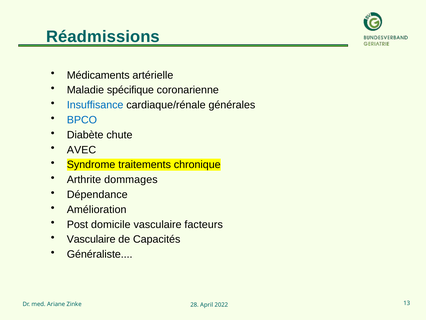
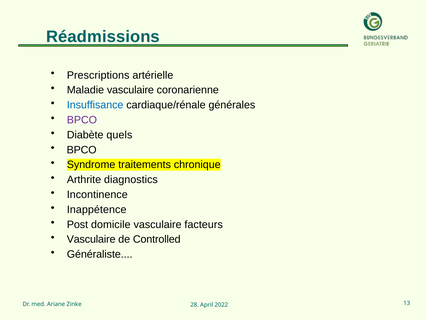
Médicaments: Médicaments -> Prescriptions
Maladie spécifique: spécifique -> vasculaire
BPCO at (82, 120) colour: blue -> purple
chute: chute -> quels
AVEC at (82, 150): AVEC -> BPCO
dommages: dommages -> diagnostics
Dépendance: Dépendance -> Incontinence
Amélioration: Amélioration -> Inappétence
Capacités: Capacités -> Controlled
